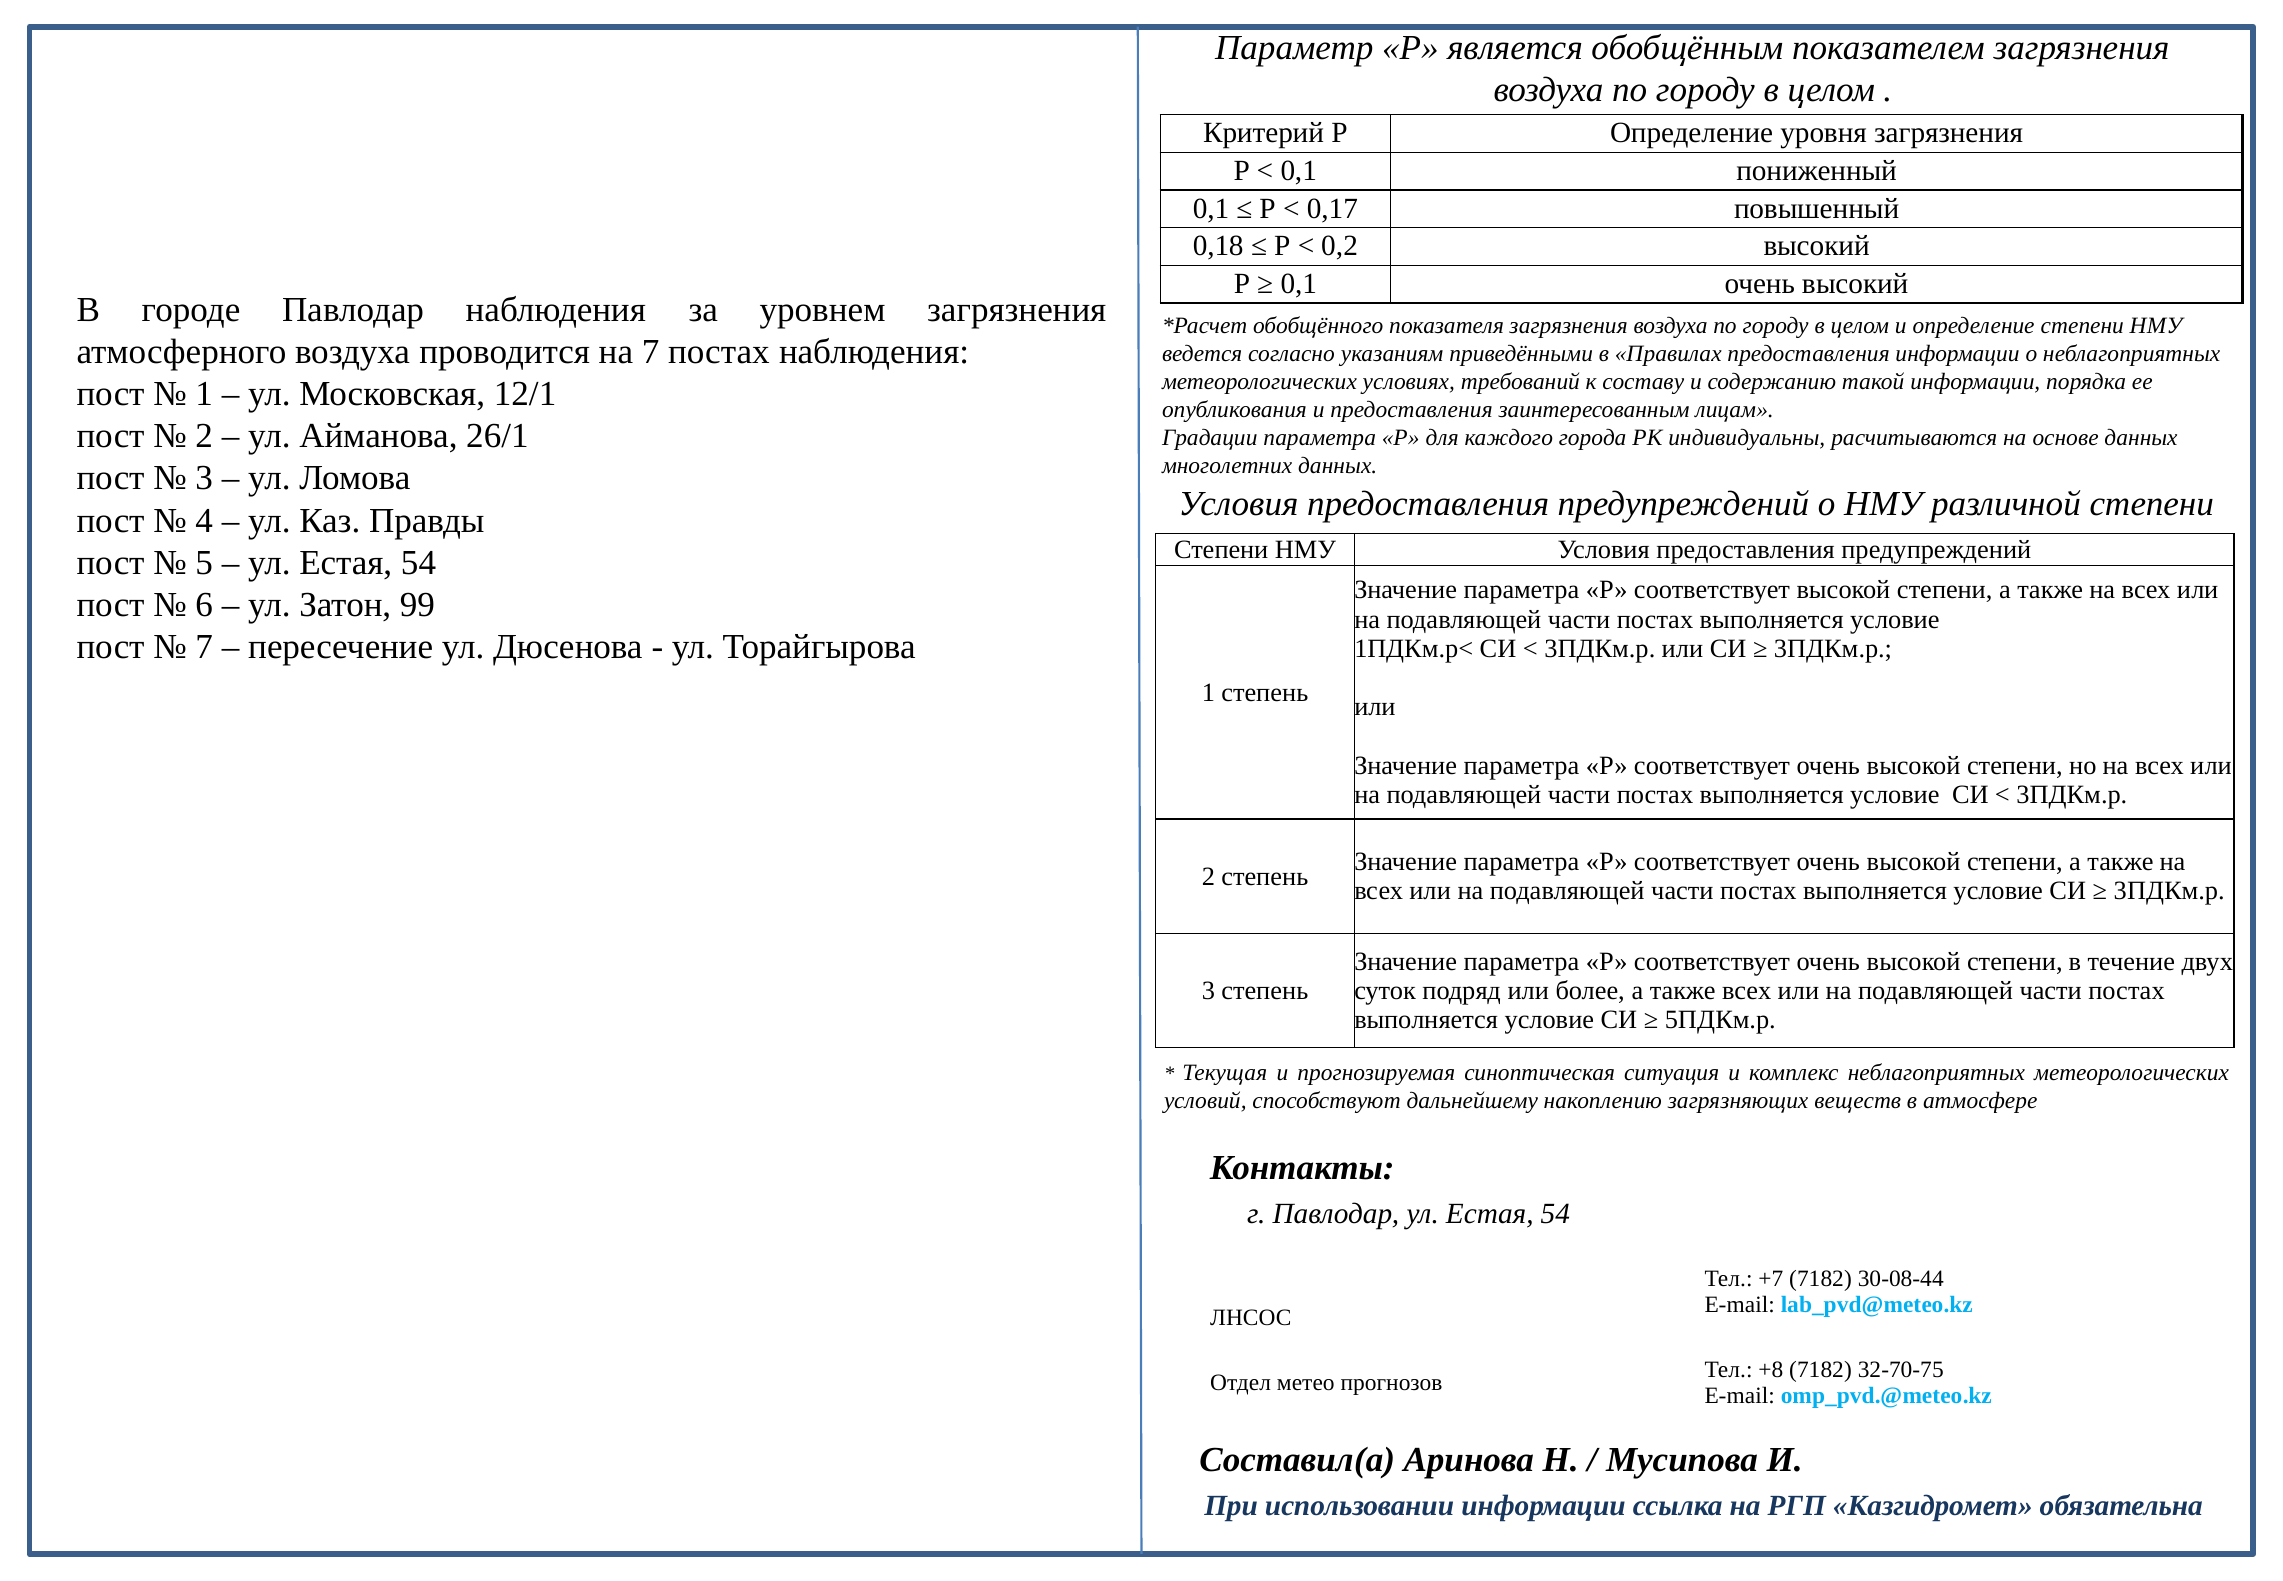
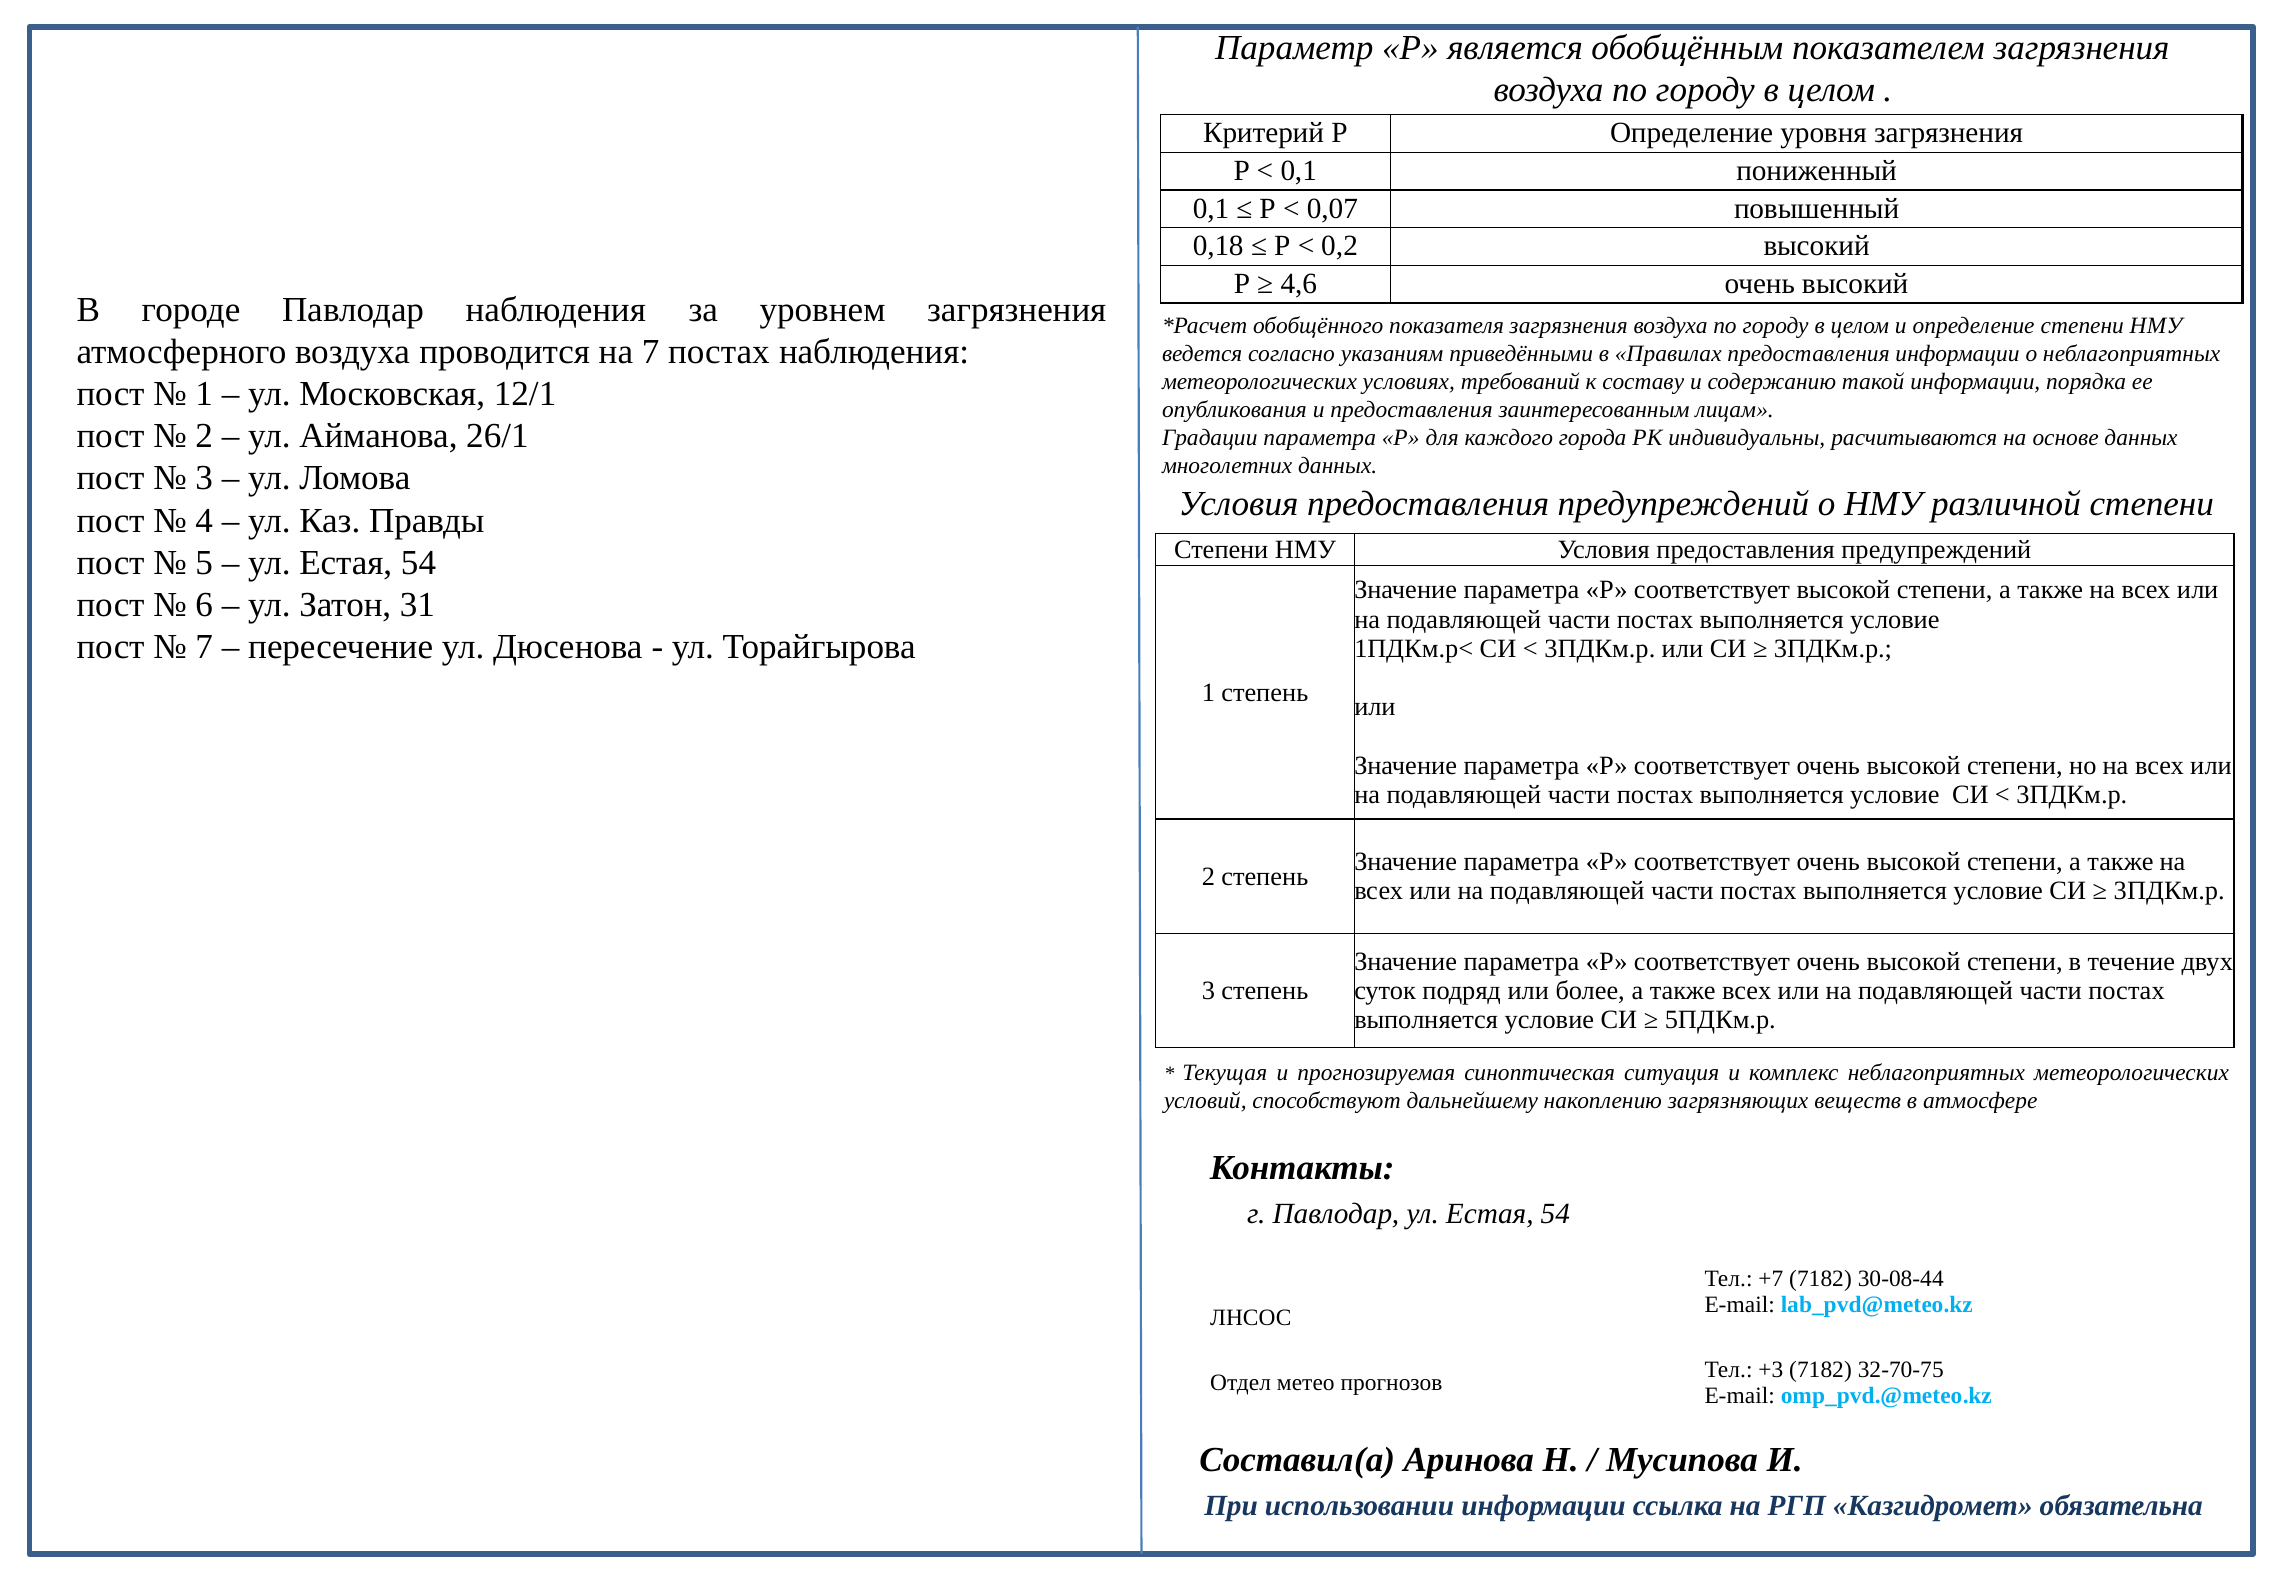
0,17: 0,17 -> 0,07
0,1 at (1299, 284): 0,1 -> 4,6
99: 99 -> 31
+8: +8 -> +3
